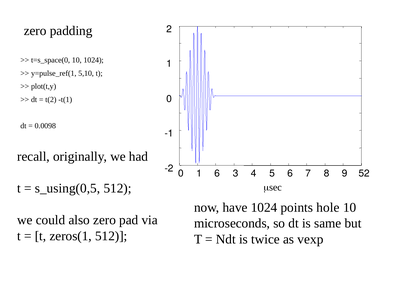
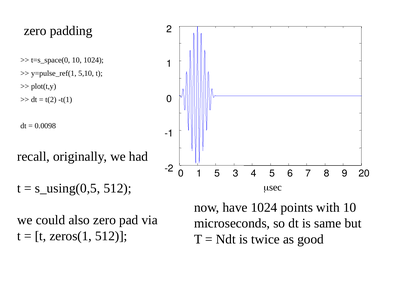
1 6: 6 -> 5
52: 52 -> 20
hole: hole -> with
vexp: vexp -> good
